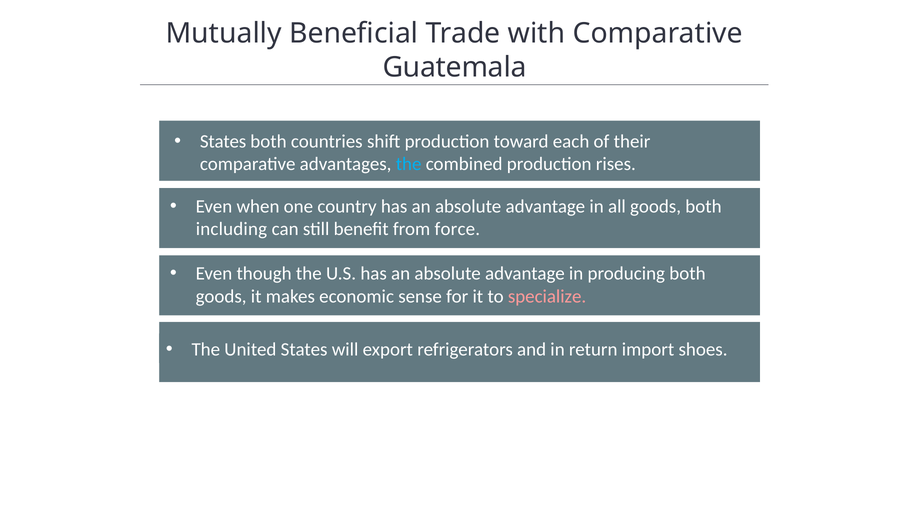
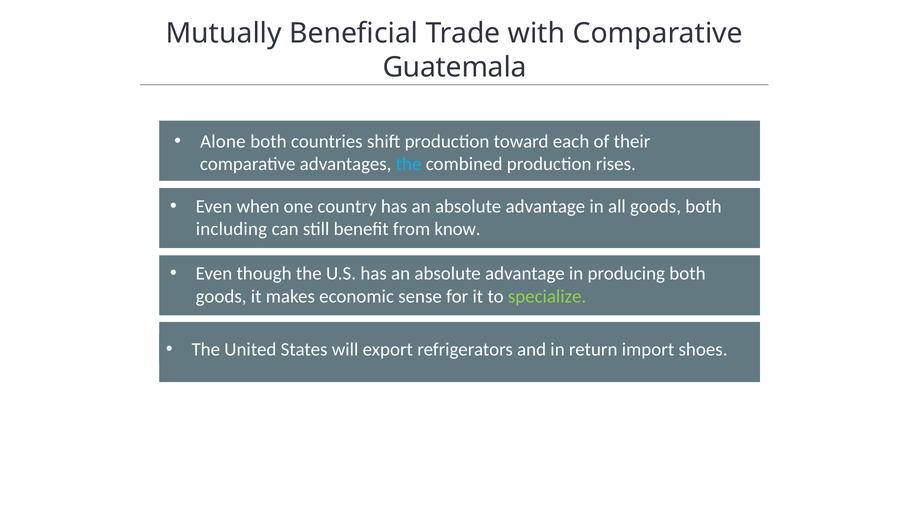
States at (223, 142): States -> Alone
force: force -> know
specialize colour: pink -> light green
